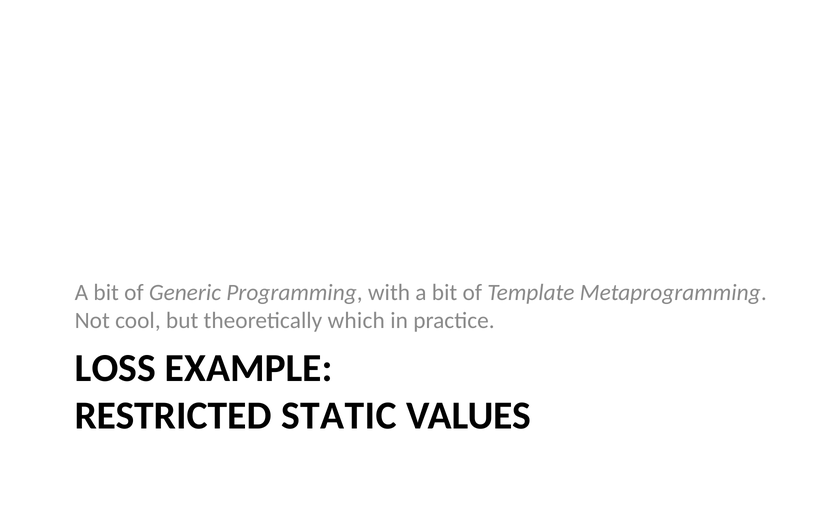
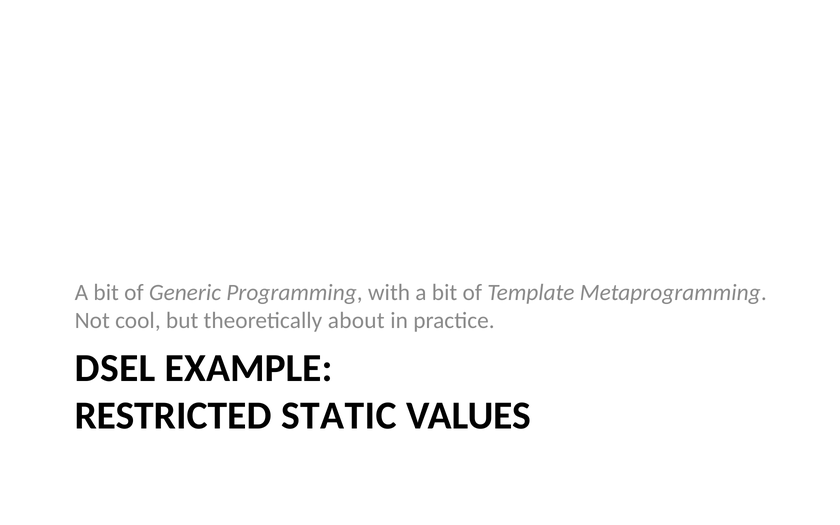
which: which -> about
LOSS: LOSS -> DSEL
